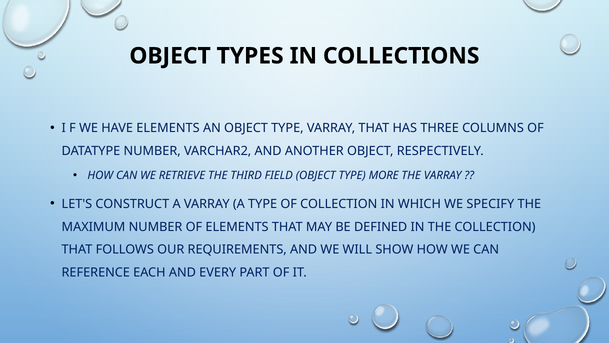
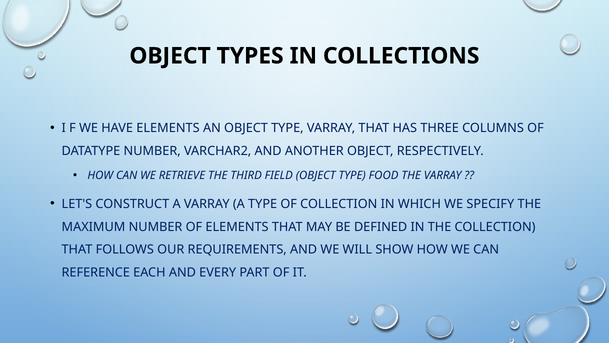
MORE: MORE -> FOOD
